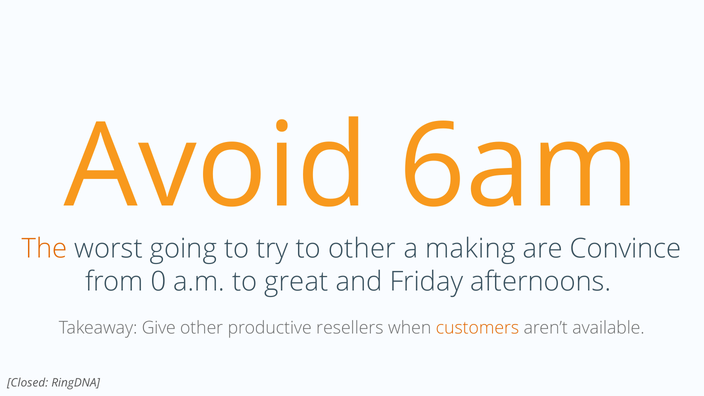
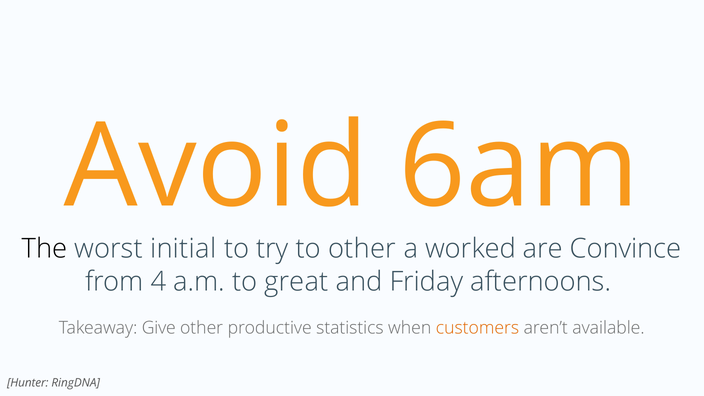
The colour: orange -> black
going: going -> initial
making: making -> worked
0: 0 -> 4
resellers: resellers -> statistics
Closed: Closed -> Hunter
